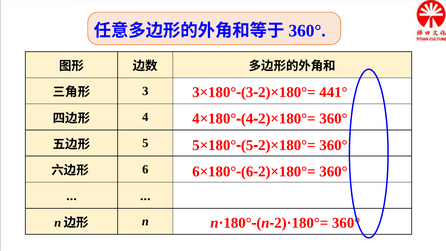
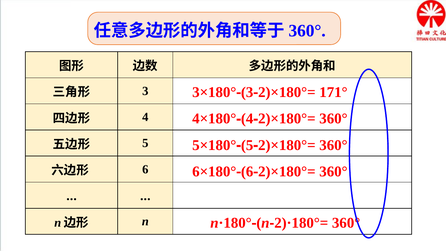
441°: 441° -> 171°
